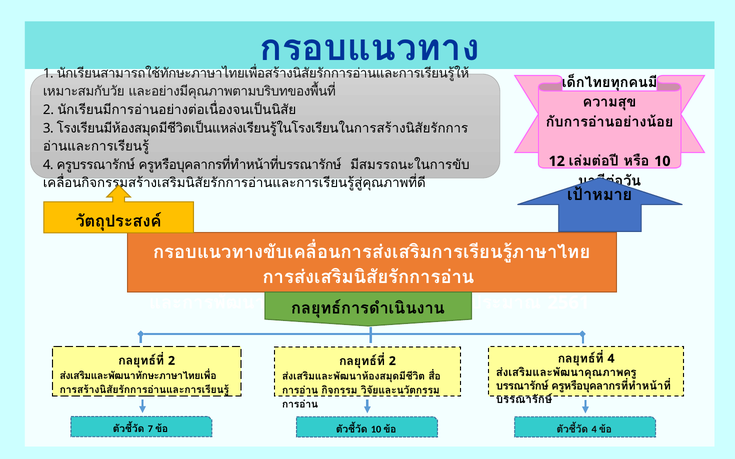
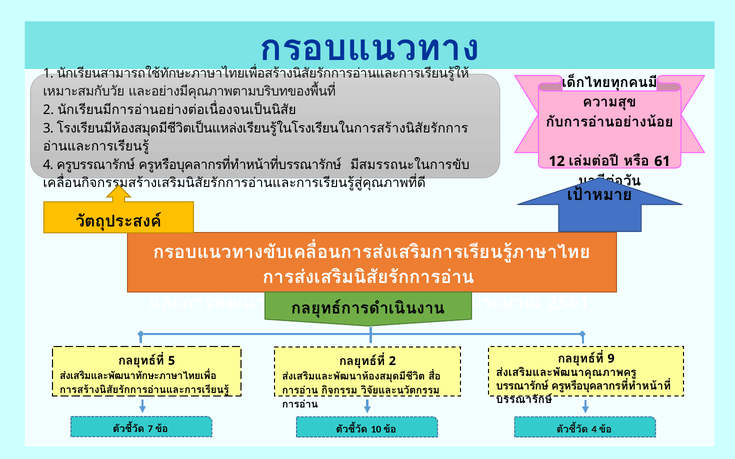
10 at (662, 161): 10 -> 61
4 at (611, 359): 4 -> 9
2 at (172, 361): 2 -> 5
